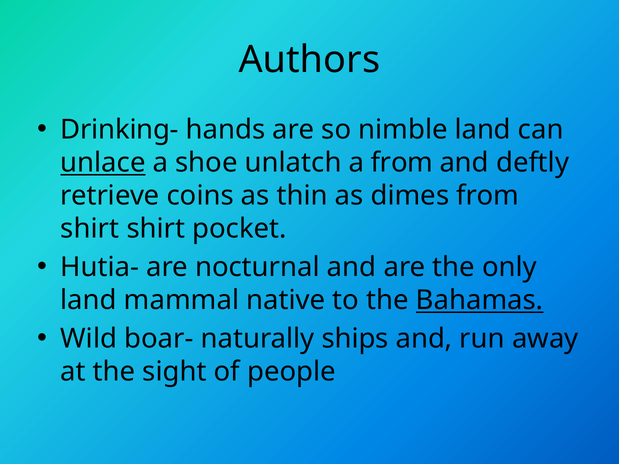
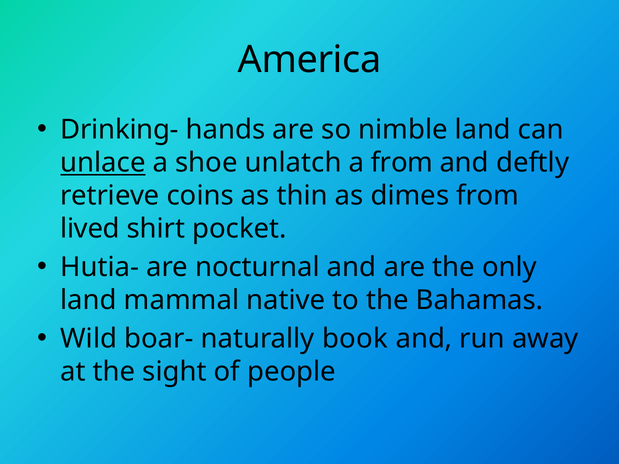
Authors: Authors -> America
shirt at (90, 229): shirt -> lived
Bahamas underline: present -> none
ships: ships -> book
